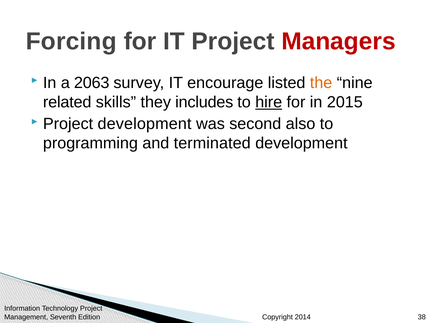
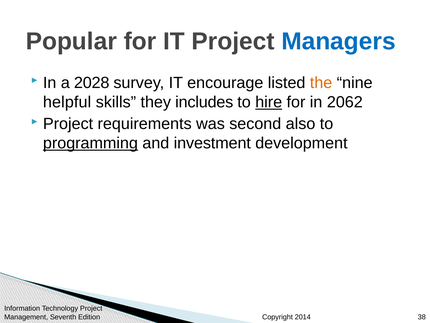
Forcing: Forcing -> Popular
Managers colour: red -> blue
2063: 2063 -> 2028
related: related -> helpful
2015: 2015 -> 2062
Project development: development -> requirements
programming underline: none -> present
terminated: terminated -> investment
